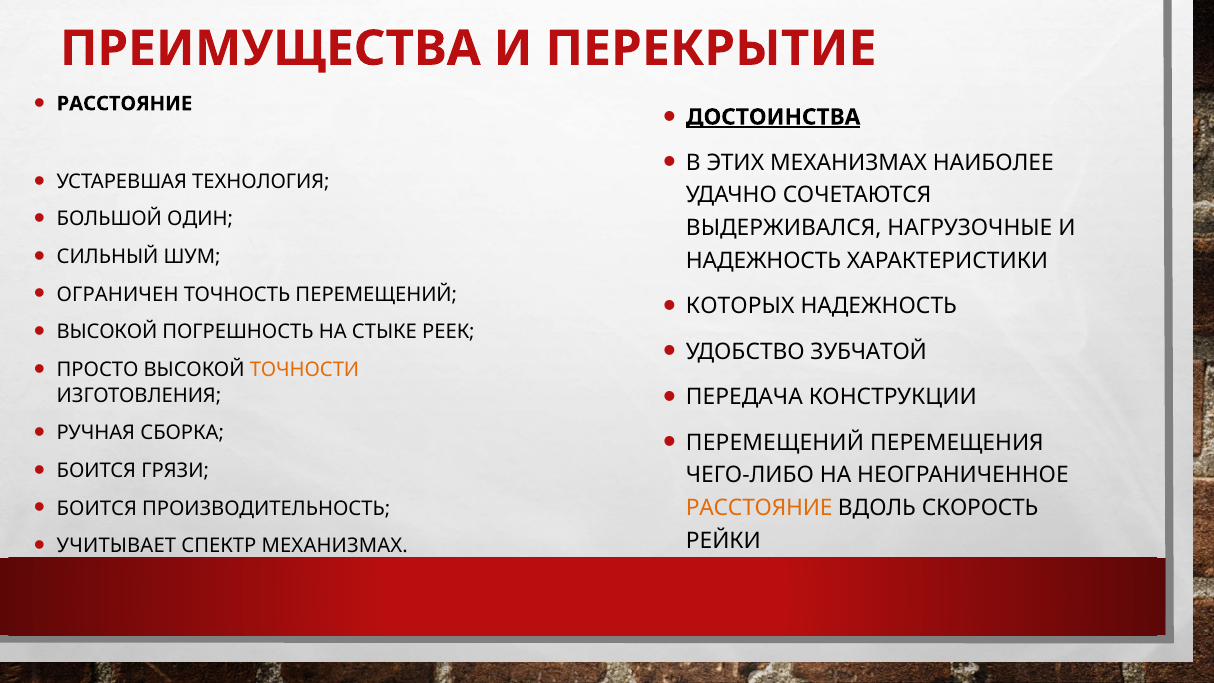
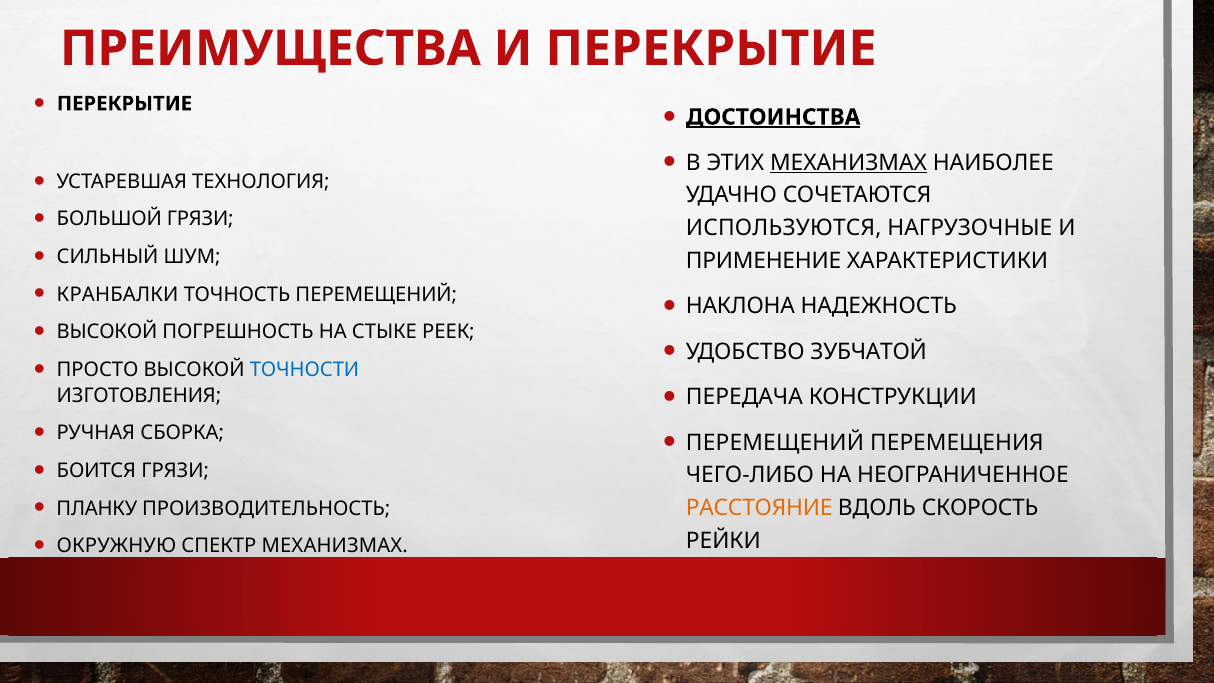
РАССТОЯНИЕ at (124, 104): РАССТОЯНИЕ -> ПЕРЕКРЫТИЕ
МЕХАНИЗМАХ at (849, 162) underline: none -> present
БОЛЬШОЙ ОДИН: ОДИН -> ГРЯЗИ
ВЫДЕРЖИВАЛСЯ: ВЫДЕРЖИВАЛСЯ -> ИСПОЛЬЗУЮТСЯ
НАДЕЖНОСТЬ at (764, 261): НАДЕЖНОСТЬ -> ПРИМЕНЕНИЕ
ОГРАНИЧЕН: ОГРАНИЧЕН -> КРАНБАЛКИ
КОТОРЫХ: КОТОРЫХ -> НАКЛОНА
ТОЧНОСТИ colour: orange -> blue
БОИТСЯ at (97, 508): БОИТСЯ -> ПЛАНКУ
УЧИТЫВАЕТ: УЧИТЫВАЕТ -> ОКРУЖНУЮ
